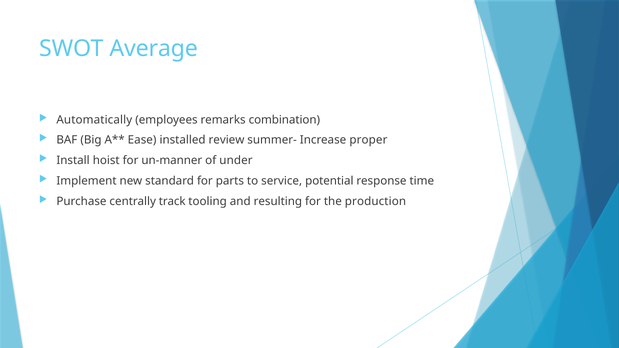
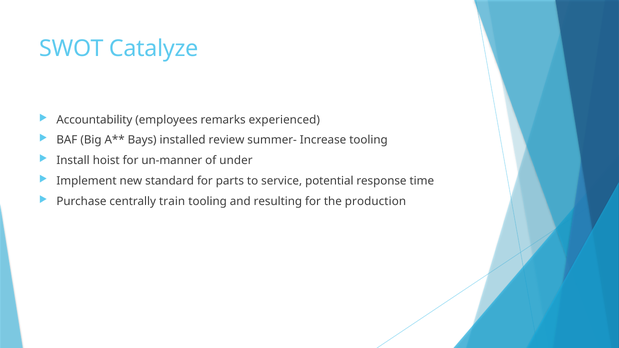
Average: Average -> Catalyze
Automatically: Automatically -> Accountability
combination: combination -> experienced
Ease: Ease -> Bays
Increase proper: proper -> tooling
track: track -> train
